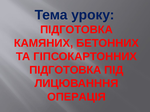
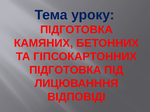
ОПЕРАЦІЯ: ОПЕРАЦІЯ -> ВІДПОВІДІ
